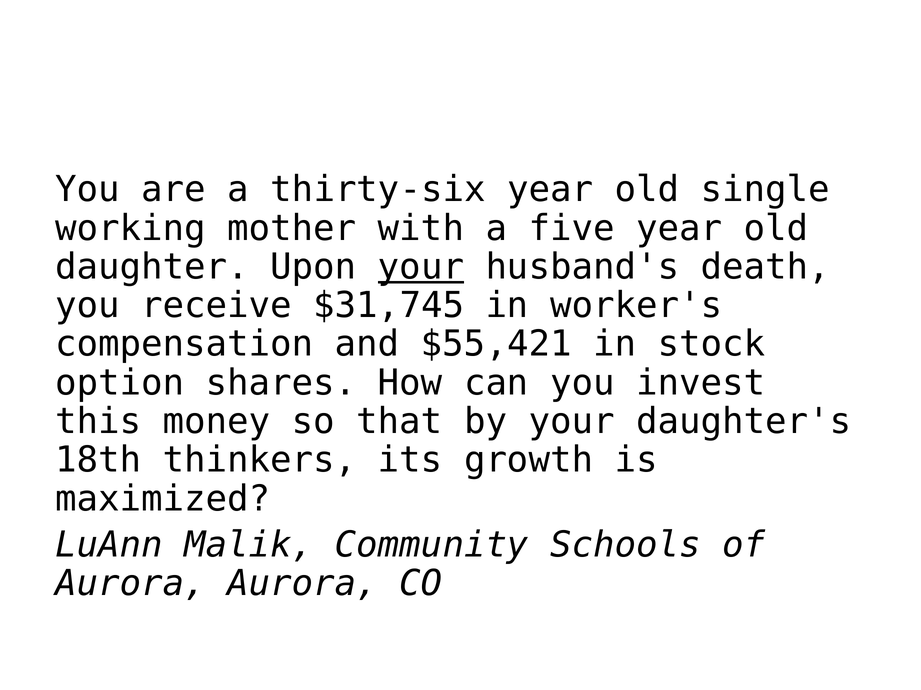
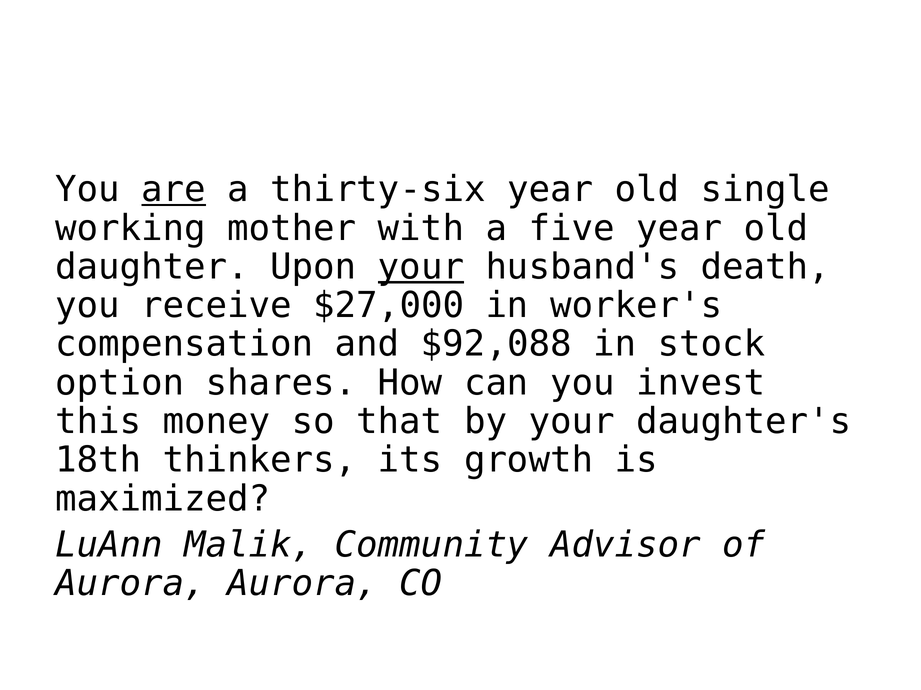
are underline: none -> present
$31,745: $31,745 -> $27,000
$55,421: $55,421 -> $92,088
Schools: Schools -> Advisor
